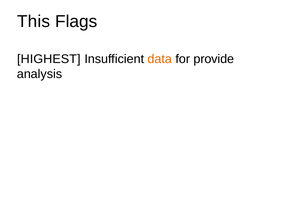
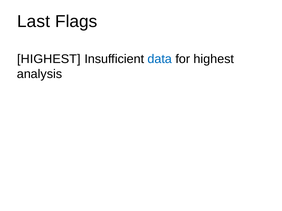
This: This -> Last
data colour: orange -> blue
for provide: provide -> highest
